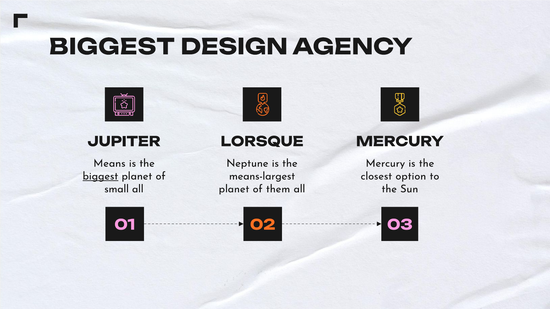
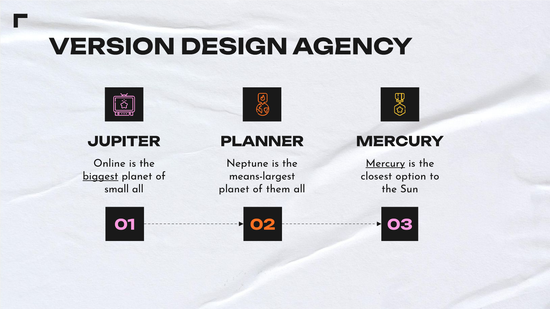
BIGGEST at (112, 47): BIGGEST -> VERSION
LORSQUE: LORSQUE -> PLANNER
Means: Means -> Online
Mercury at (385, 163) underline: none -> present
